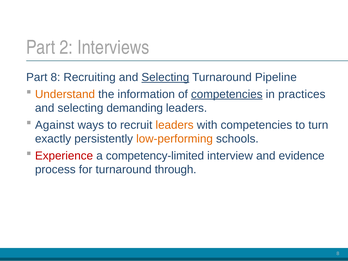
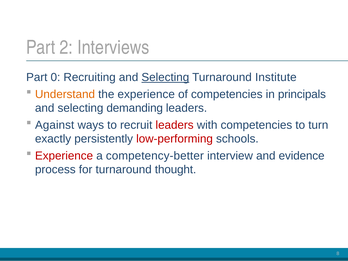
Part 8: 8 -> 0
Pipeline: Pipeline -> Institute
the information: information -> experience
competencies at (227, 94) underline: present -> none
practices: practices -> principals
leaders at (175, 125) colour: orange -> red
low-performing colour: orange -> red
competency-limited: competency-limited -> competency-better
through: through -> thought
